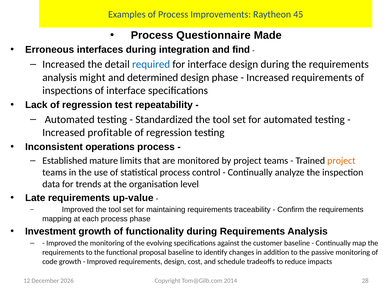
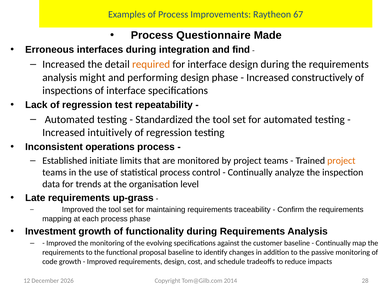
45: 45 -> 67
required colour: blue -> orange
determined: determined -> performing
Increased requirements: requirements -> constructively
profitable: profitable -> intuitively
mature: mature -> initiate
up-value: up-value -> up-grass
